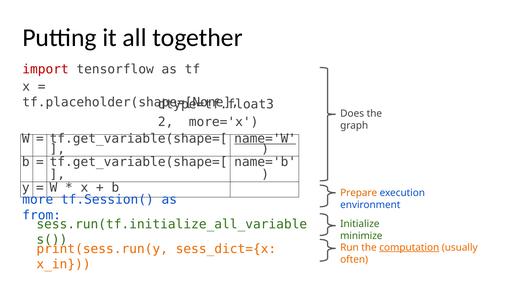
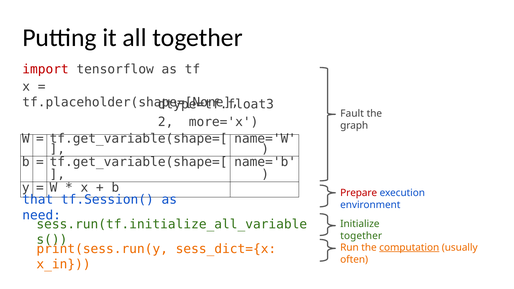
Does: Does -> Fault
name='W underline: present -> none
Prepare colour: orange -> red
more: more -> that
from: from -> need
minimize at (361, 236): minimize -> together
